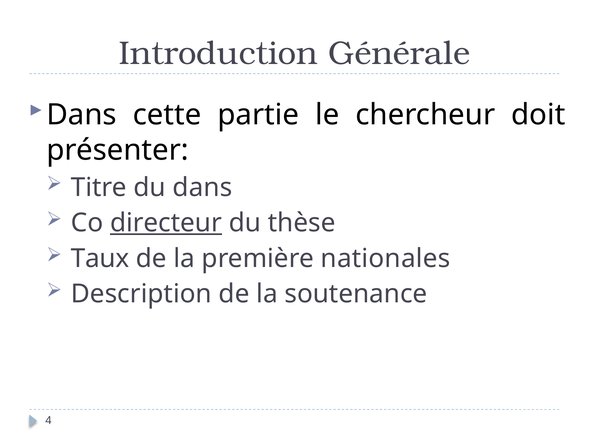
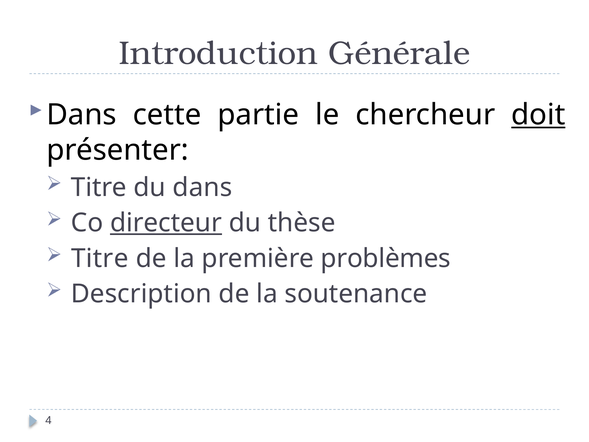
doit underline: none -> present
Taux at (100, 258): Taux -> Titre
nationales: nationales -> problèmes
